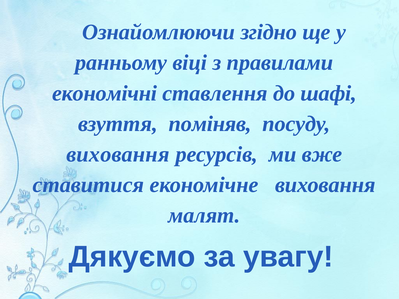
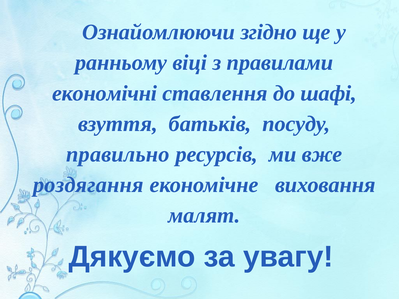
поміняв: поміняв -> батьків
виховання at (118, 154): виховання -> правильно
ставитися: ставитися -> роздягання
